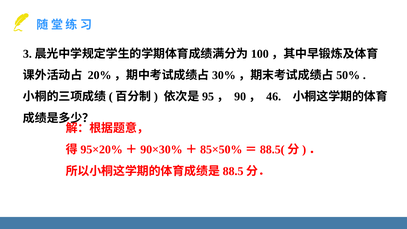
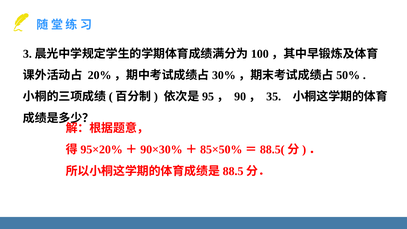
46: 46 -> 35
